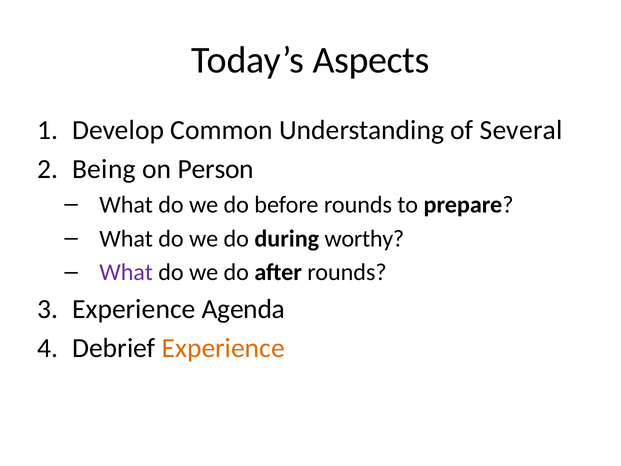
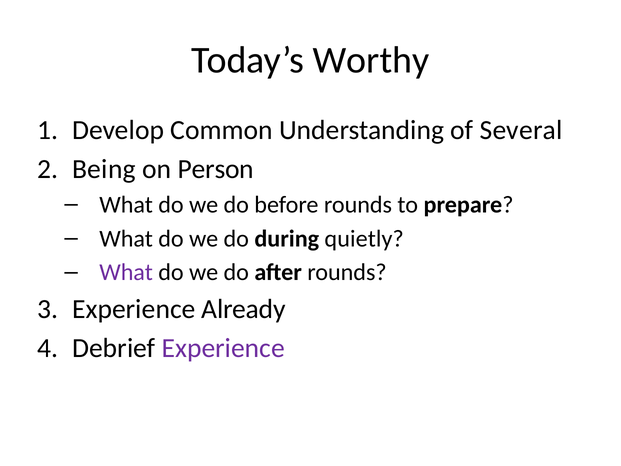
Aspects: Aspects -> Worthy
worthy: worthy -> quietly
Agenda: Agenda -> Already
Experience at (223, 348) colour: orange -> purple
